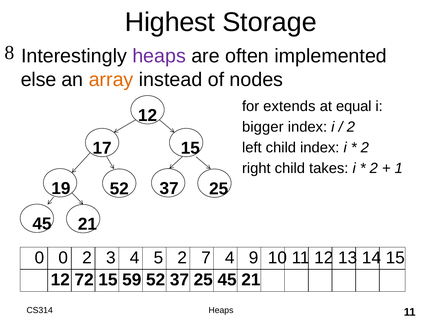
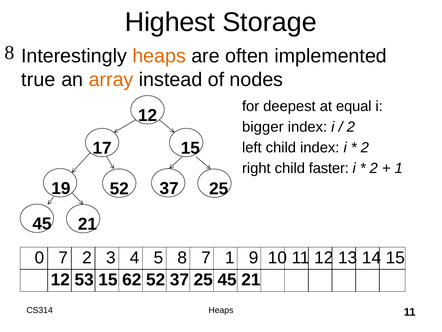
heaps at (159, 56) colour: purple -> orange
else: else -> true
extends: extends -> deepest
takes: takes -> faster
0 0: 0 -> 7
5 2: 2 -> 8
7 4: 4 -> 1
72: 72 -> 53
59: 59 -> 62
